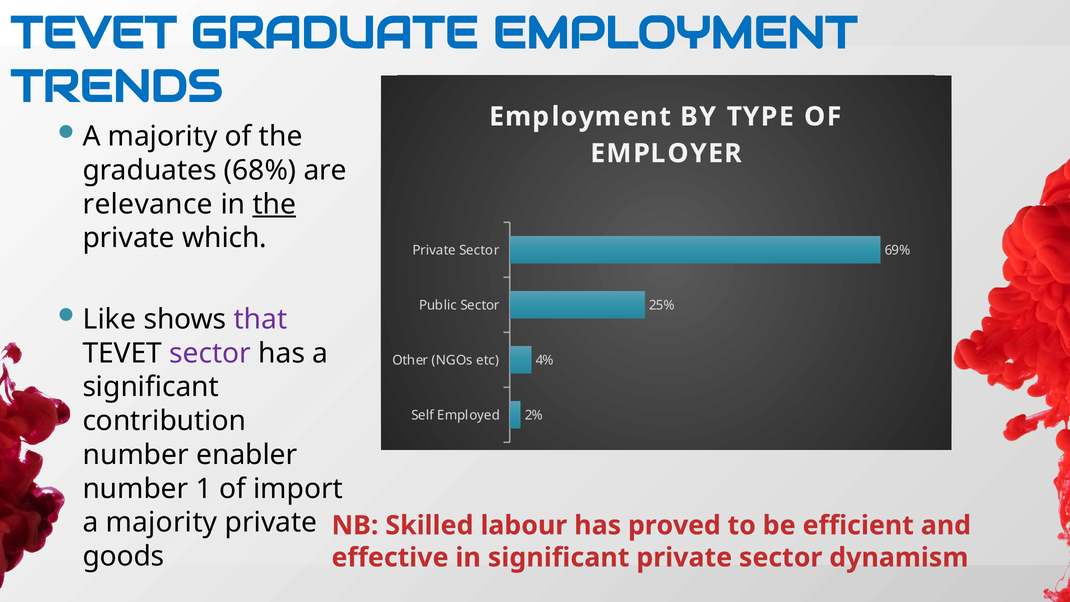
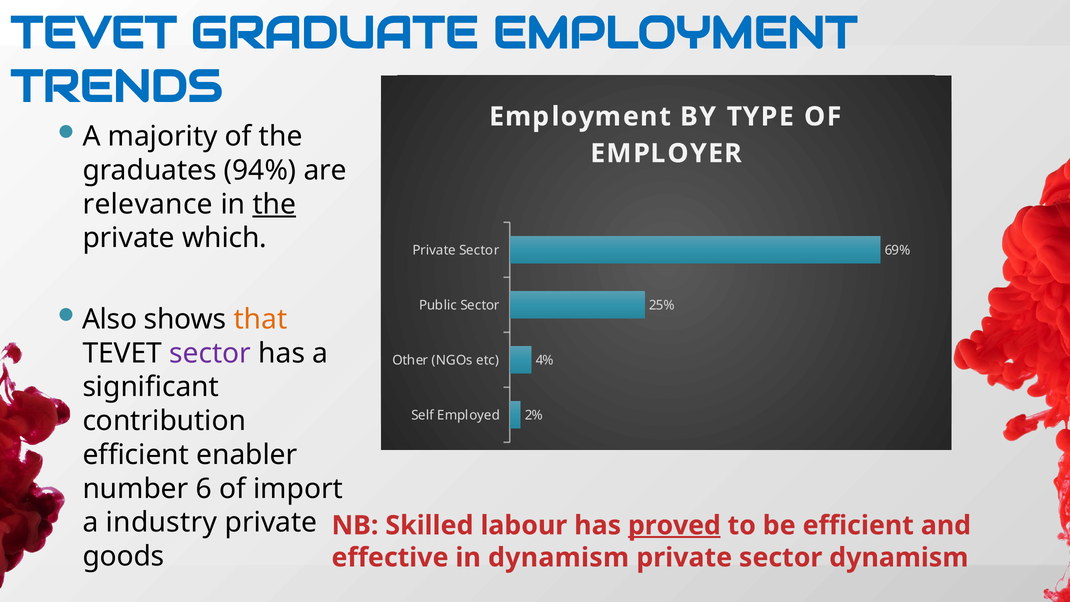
68%: 68% -> 94%
Like: Like -> Also
that colour: purple -> orange
number at (136, 455): number -> efficient
1: 1 -> 6
majority at (161, 522): majority -> industry
proved underline: none -> present
in significant: significant -> dynamism
